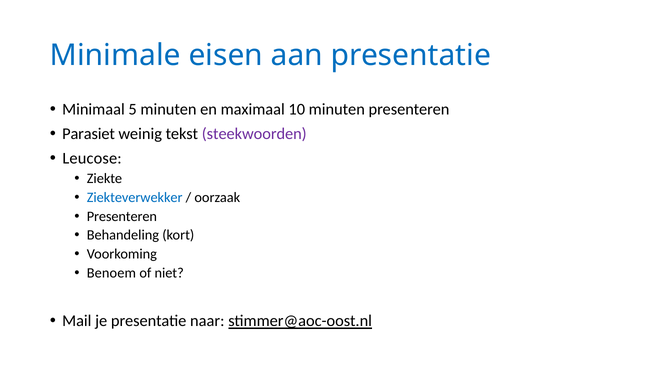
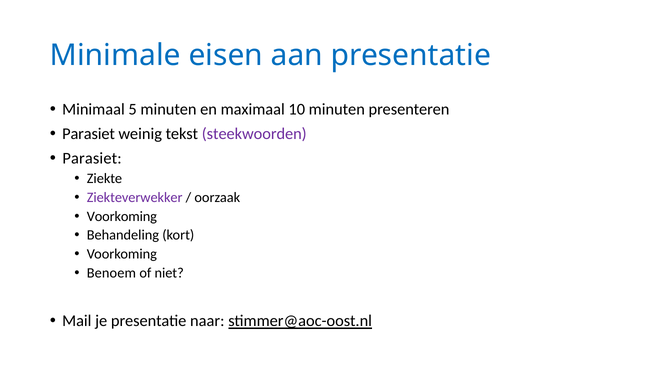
Leucose at (92, 158): Leucose -> Parasiet
Ziekteverwekker colour: blue -> purple
Presenteren at (122, 216): Presenteren -> Voorkoming
